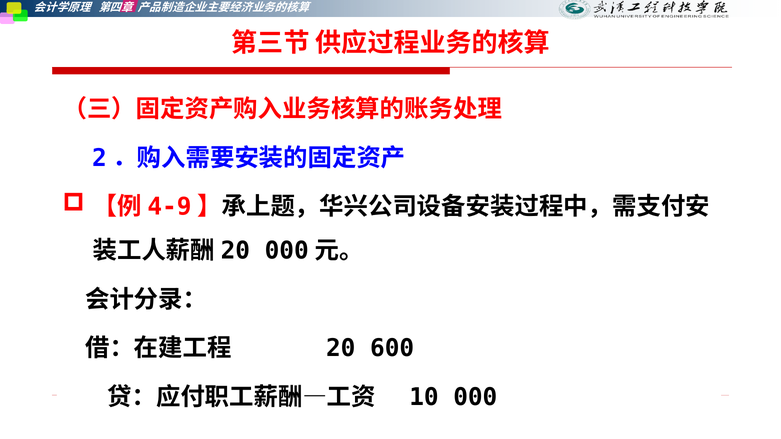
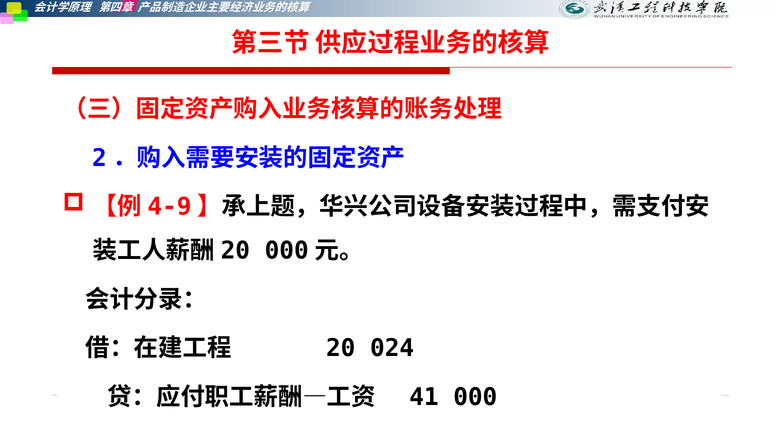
600: 600 -> 024
10: 10 -> 41
